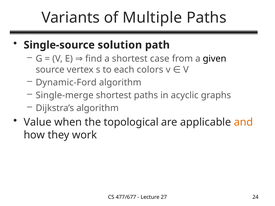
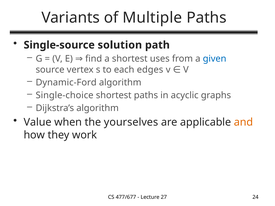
case: case -> uses
given colour: black -> blue
colors: colors -> edges
Single-merge: Single-merge -> Single-choice
topological: topological -> yourselves
